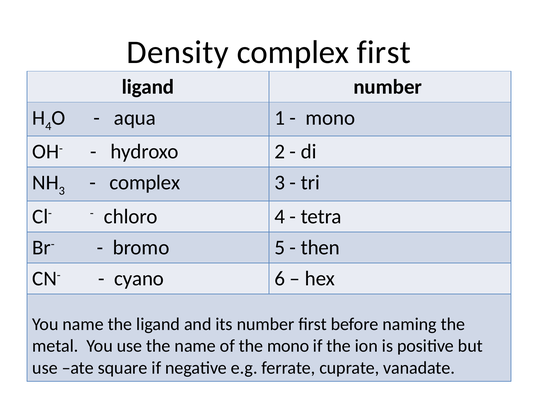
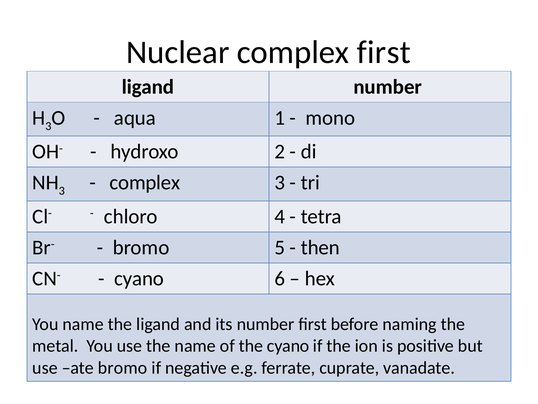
Density: Density -> Nuclear
4 at (48, 126): 4 -> 3
the mono: mono -> cyano
ate square: square -> bromo
